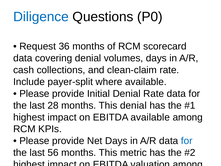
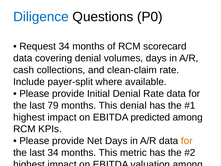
Request 36: 36 -> 34
28: 28 -> 79
EBITDA available: available -> predicted
for at (187, 141) colour: blue -> orange
last 56: 56 -> 34
